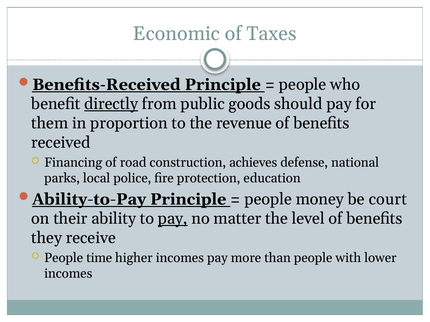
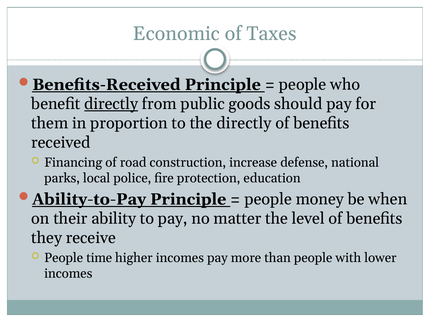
the revenue: revenue -> directly
achieves: achieves -> increase
court: court -> when
pay at (173, 219) underline: present -> none
